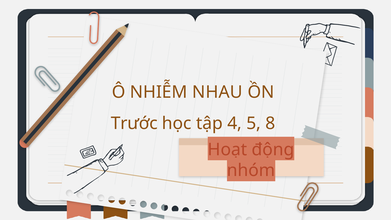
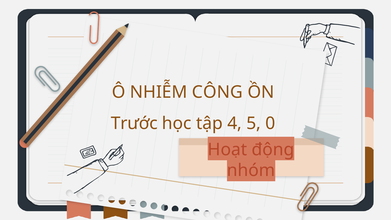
NHAU: NHAU -> CÔNG
8: 8 -> 0
